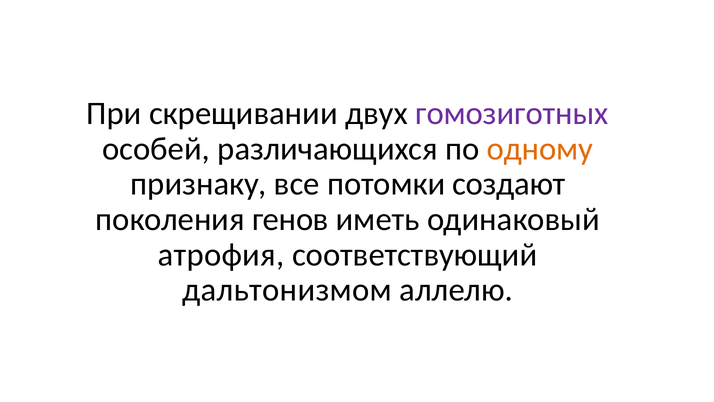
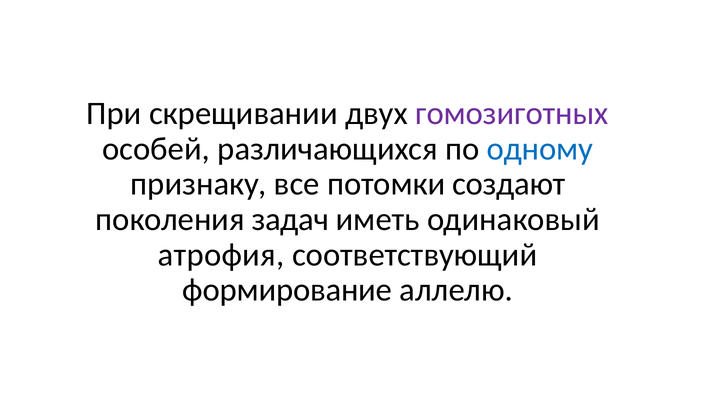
одному colour: orange -> blue
генов: генов -> задач
дальтонизмом: дальтонизмом -> формирование
